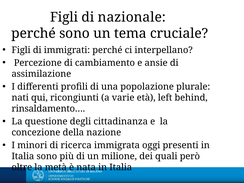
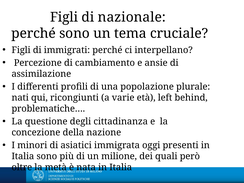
rinsaldamento…: rinsaldamento… -> problematiche…
ricerca: ricerca -> asiatici
